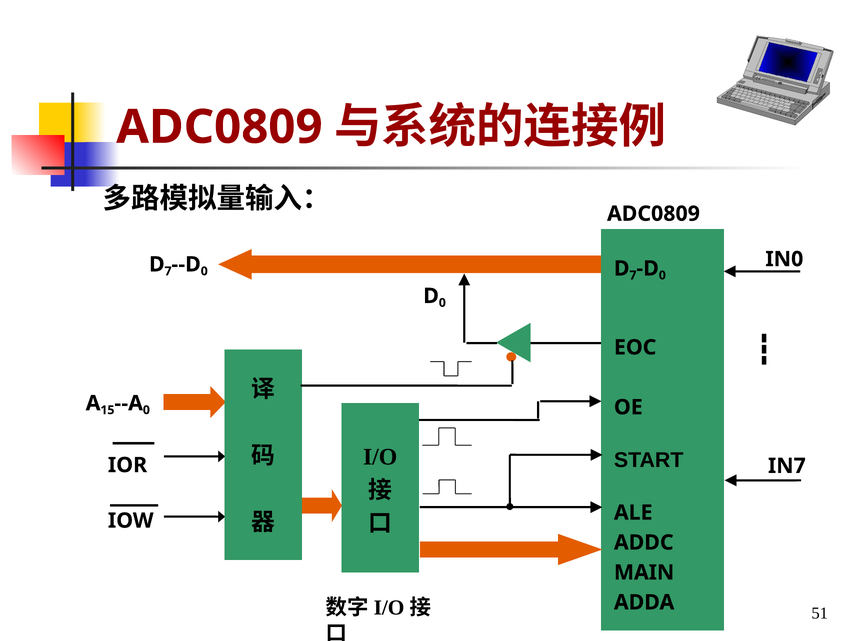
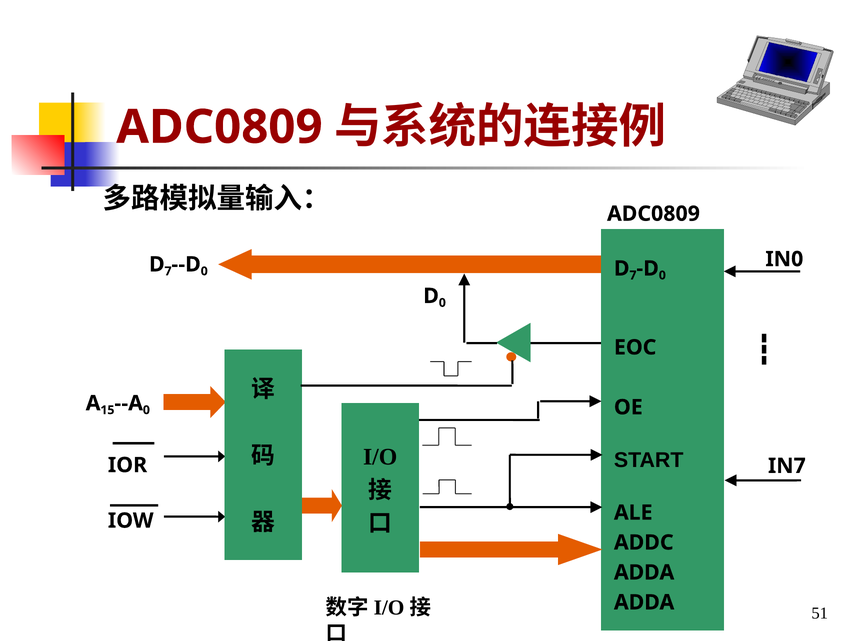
MAIN at (644, 573): MAIN -> ADDA
